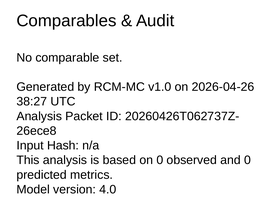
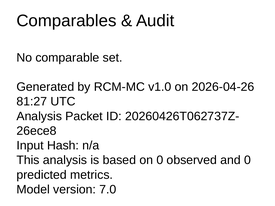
38:27: 38:27 -> 81:27
4.0: 4.0 -> 7.0
